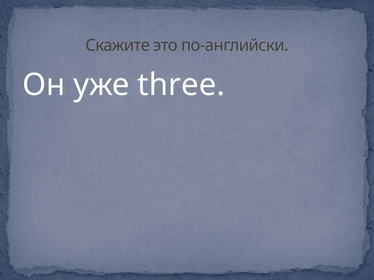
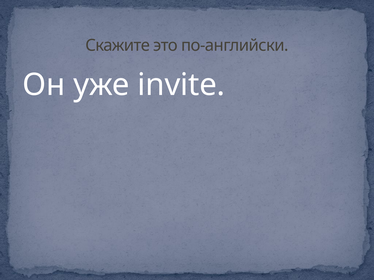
three: three -> invite
